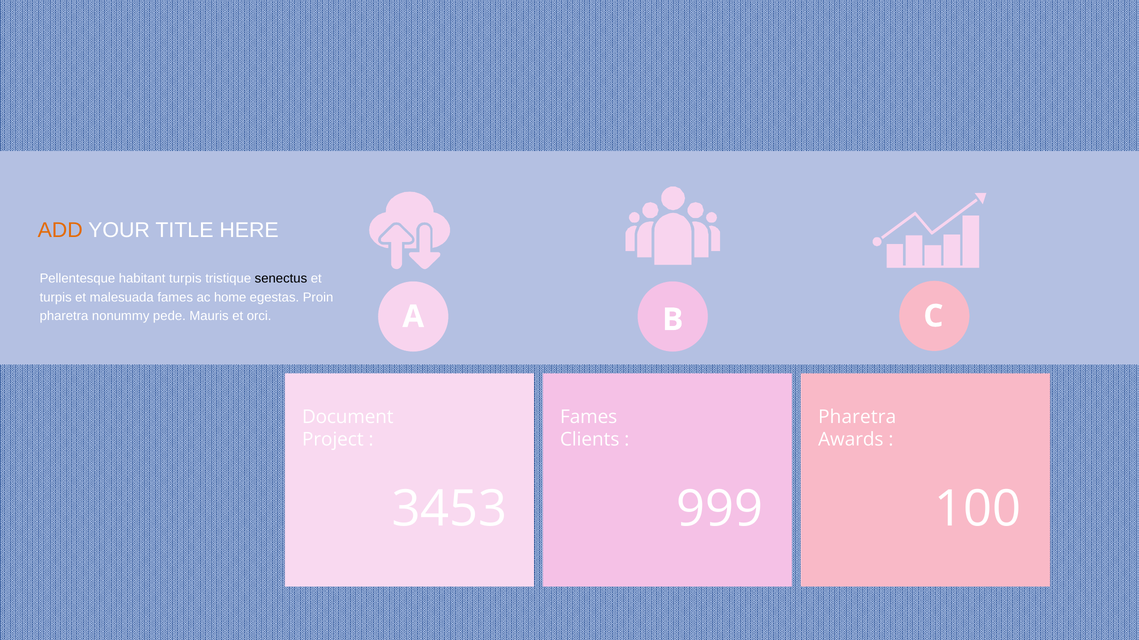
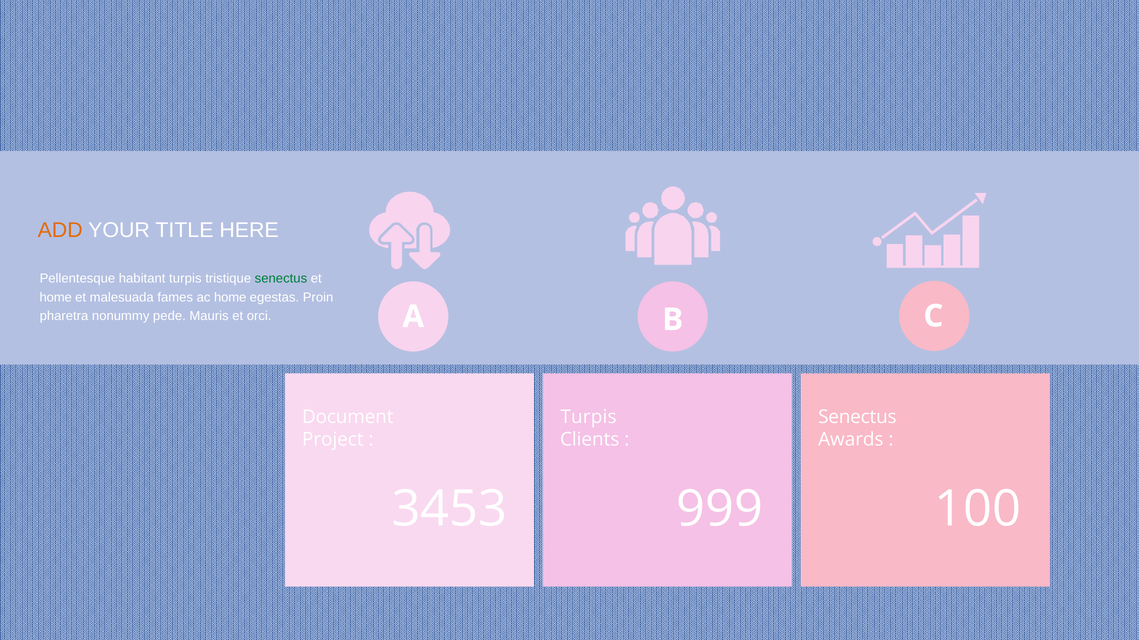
senectus at (281, 279) colour: black -> green
turpis at (56, 298): turpis -> home
Fames at (589, 417): Fames -> Turpis
Pharetra at (857, 417): Pharetra -> Senectus
